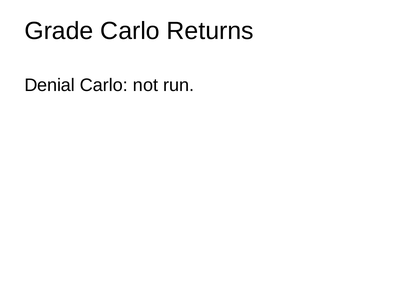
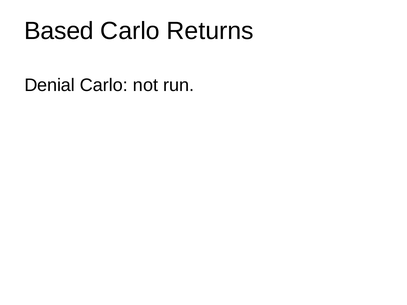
Grade: Grade -> Based
